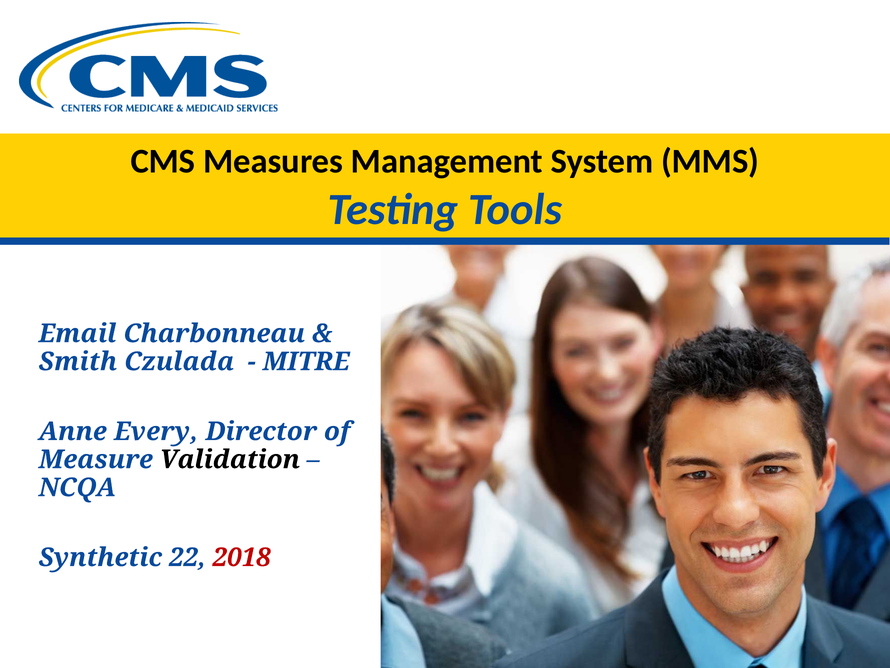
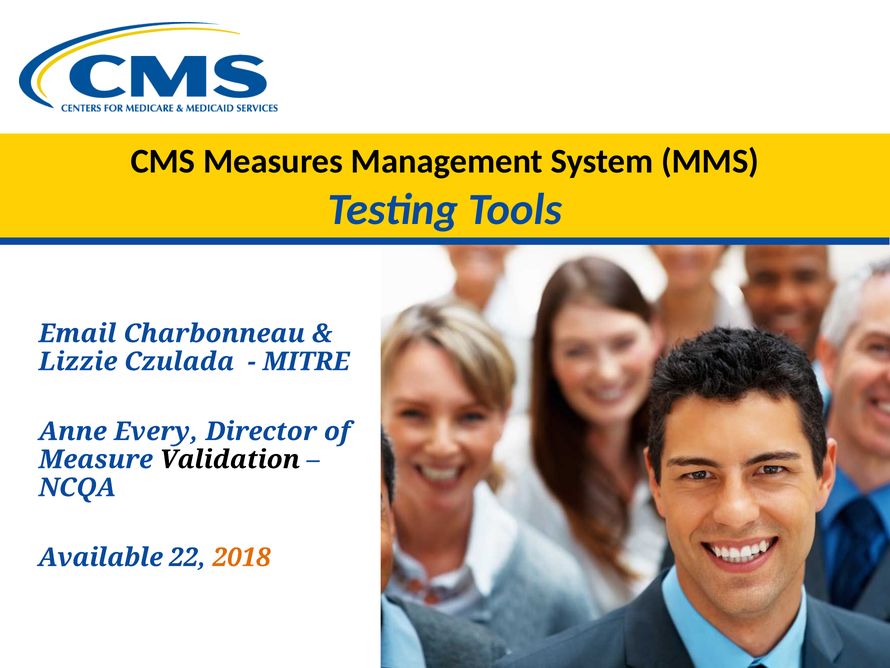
Smith: Smith -> Lizzie
Synthetic: Synthetic -> Available
2018 colour: red -> orange
